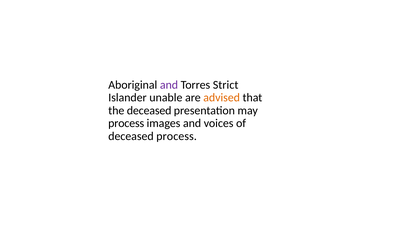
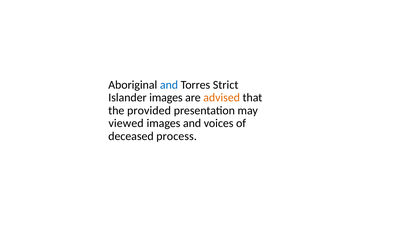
and at (169, 85) colour: purple -> blue
Islander unable: unable -> images
the deceased: deceased -> provided
process at (126, 123): process -> viewed
